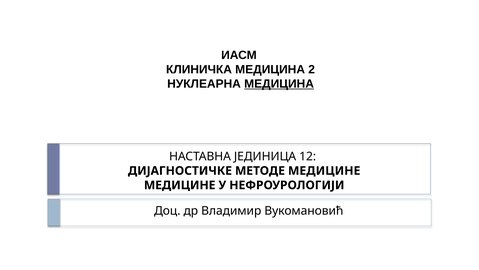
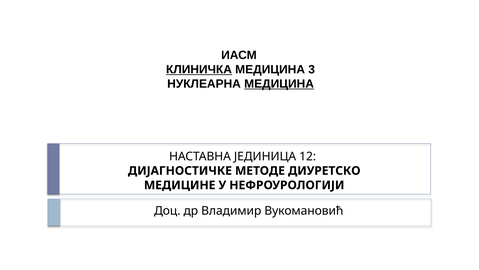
КЛИНИЧКА underline: none -> present
2: 2 -> 3
МЕТОДЕ МЕДИЦИНЕ: МЕДИЦИНЕ -> ДИУРЕТСКО
